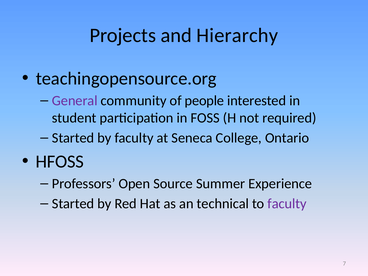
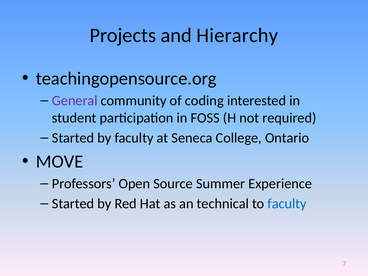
people: people -> coding
HFOSS: HFOSS -> MOVE
faculty at (287, 204) colour: purple -> blue
